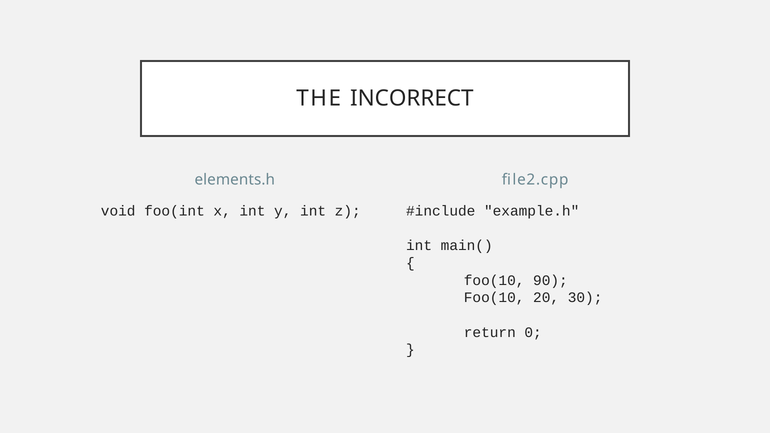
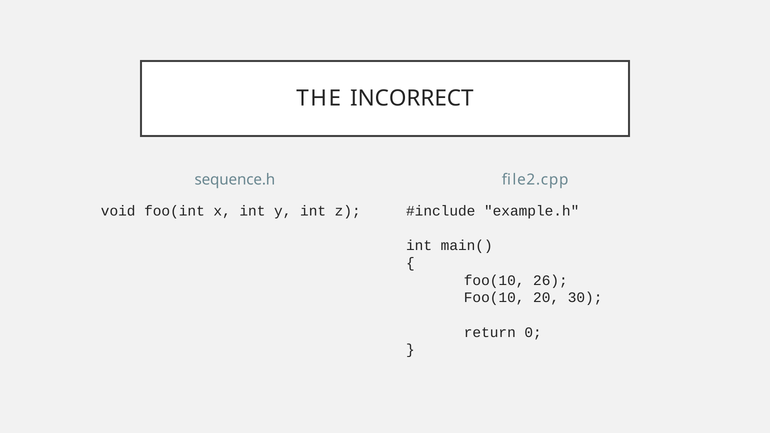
elements.h: elements.h -> sequence.h
90: 90 -> 26
